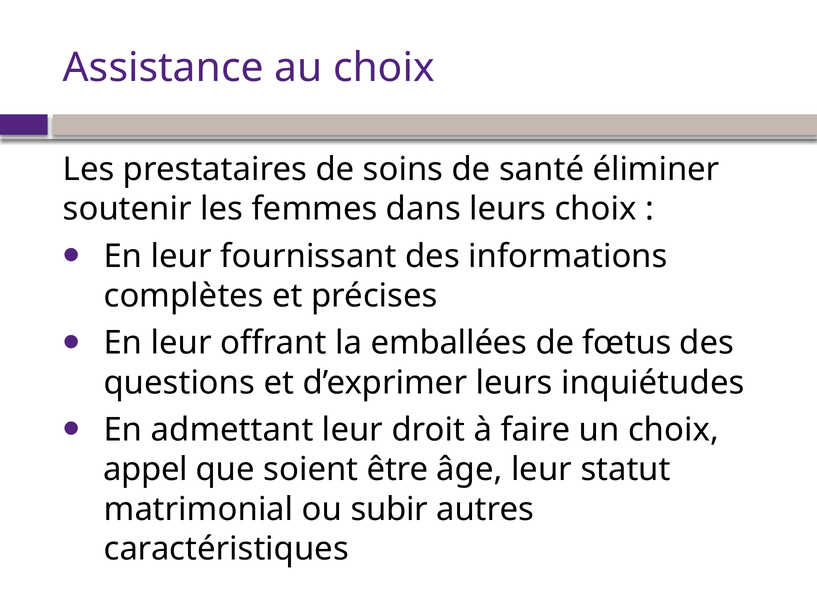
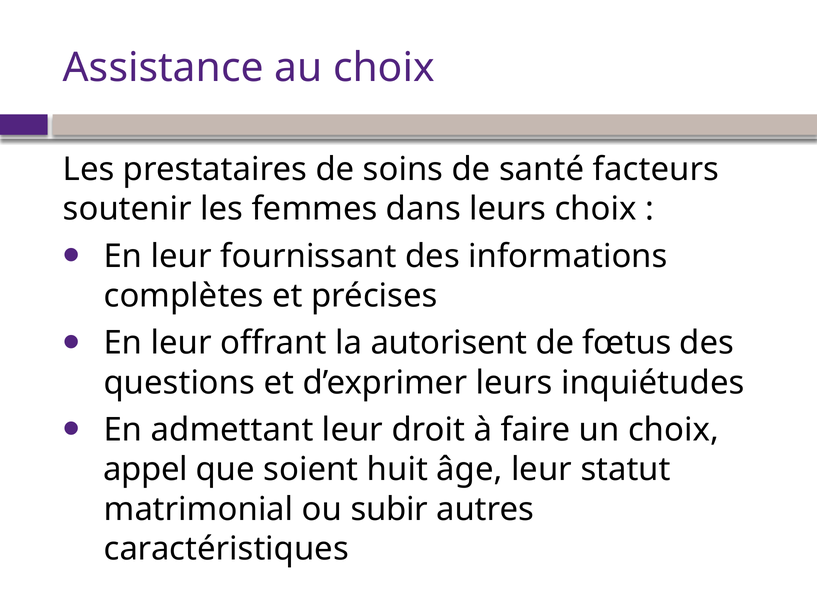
éliminer: éliminer -> facteurs
emballées: emballées -> autorisent
être: être -> huit
